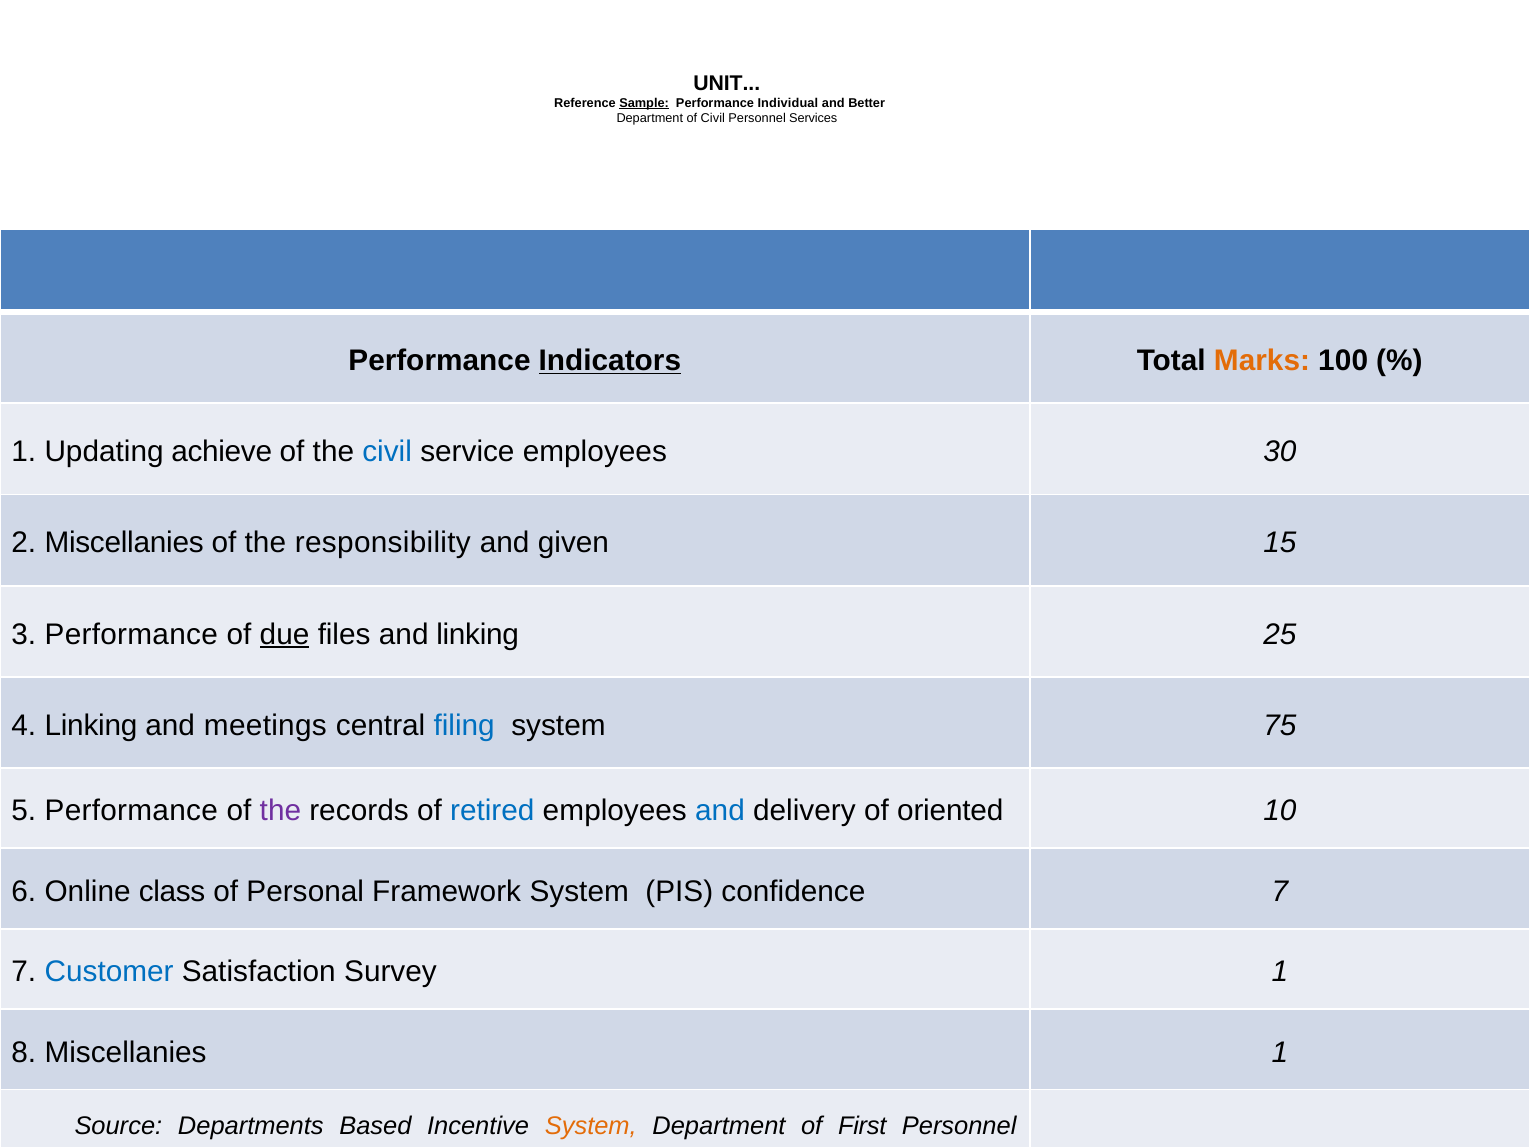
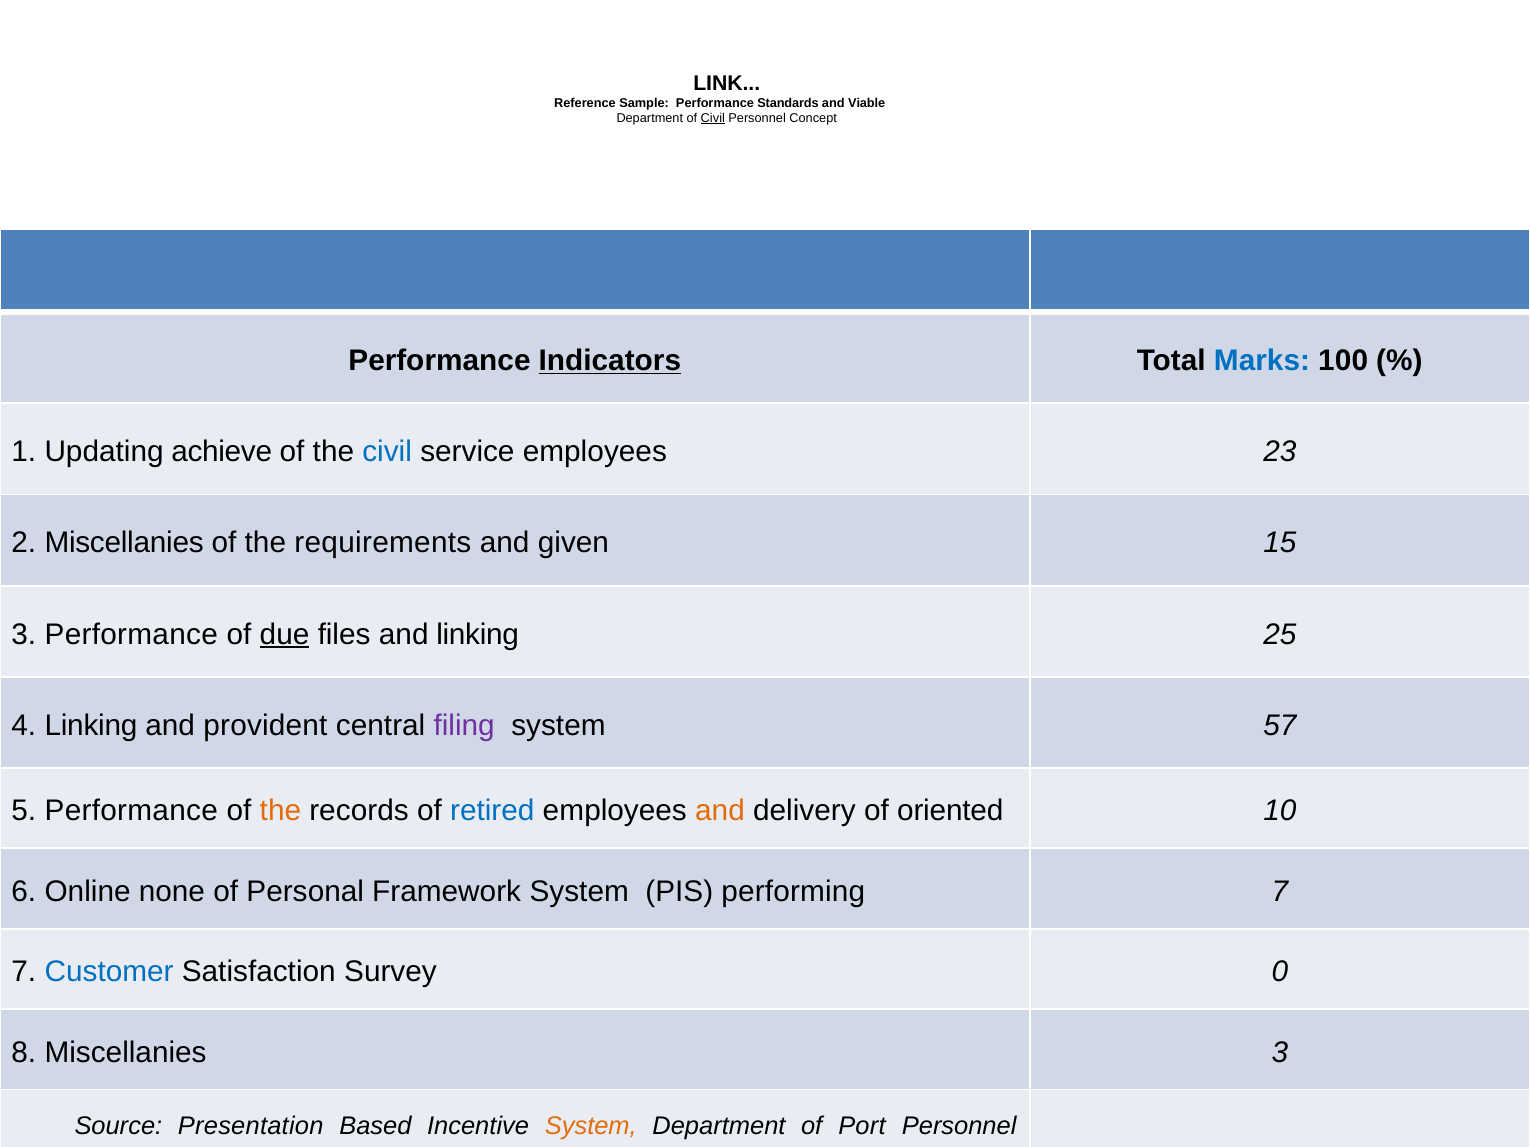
UNIT: UNIT -> LINK
Sample underline: present -> none
Individual: Individual -> Standards
Better: Better -> Viable
Civil at (713, 118) underline: none -> present
Services: Services -> Concept
Marks colour: orange -> blue
30: 30 -> 23
responsibility: responsibility -> requirements
meetings: meetings -> provident
filing colour: blue -> purple
75: 75 -> 57
the at (280, 812) colour: purple -> orange
and at (720, 812) colour: blue -> orange
class: class -> none
confidence: confidence -> performing
Survey 1: 1 -> 0
Miscellanies 1: 1 -> 3
Departments: Departments -> Presentation
First: First -> Port
